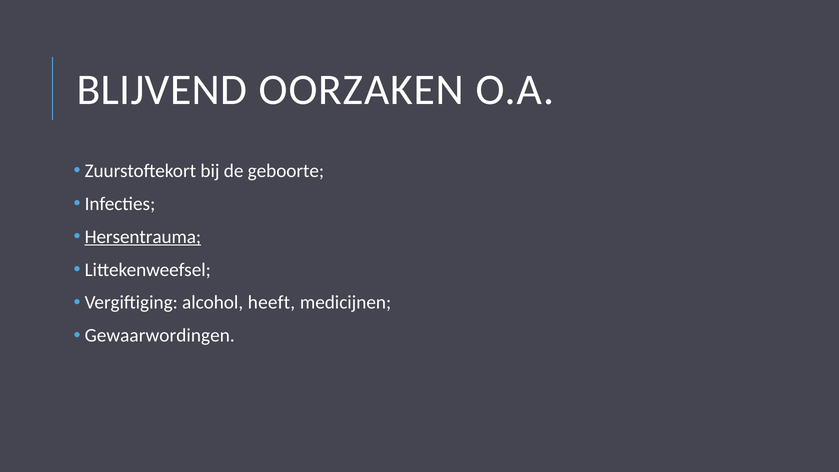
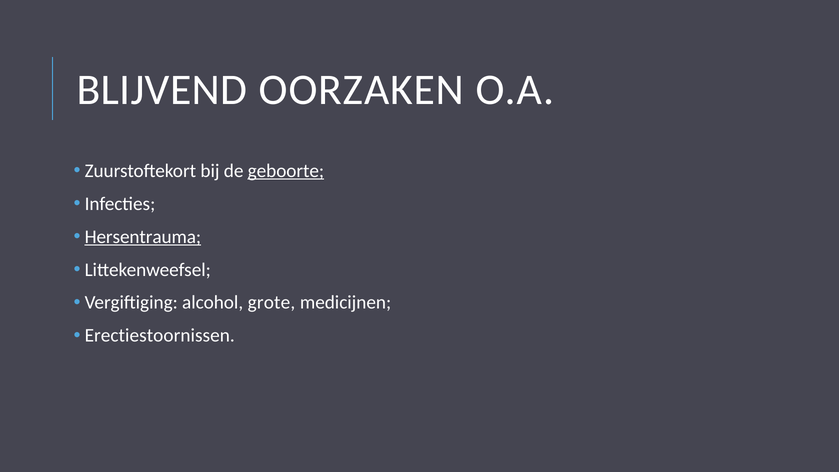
geboorte underline: none -> present
heeft: heeft -> grote
Gewaarwordingen: Gewaarwordingen -> Erectiestoornissen
